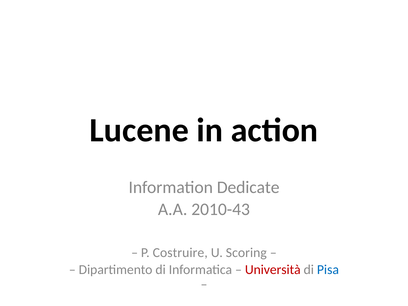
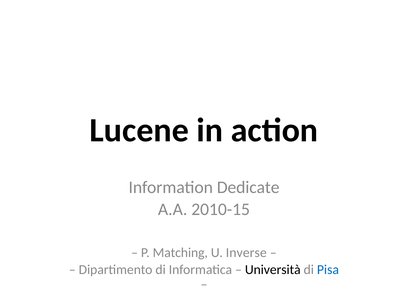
2010-43: 2010-43 -> 2010-15
Costruire: Costruire -> Matching
Scoring: Scoring -> Inverse
Università colour: red -> black
